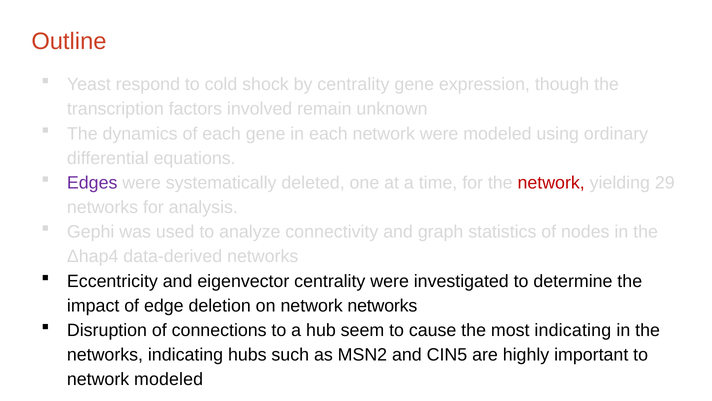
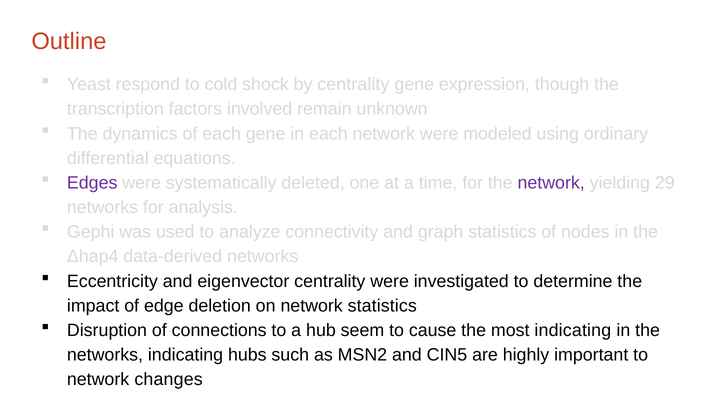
network at (551, 183) colour: red -> purple
network networks: networks -> statistics
network modeled: modeled -> changes
